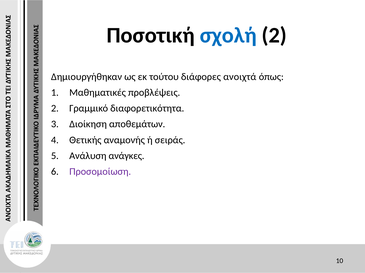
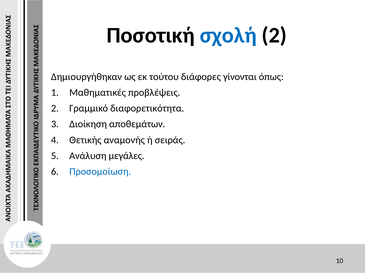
ανοιχτά: ανοιχτά -> γίνονται
ανάγκες: ανάγκες -> μεγάλες
Προσομοίωση colour: purple -> blue
